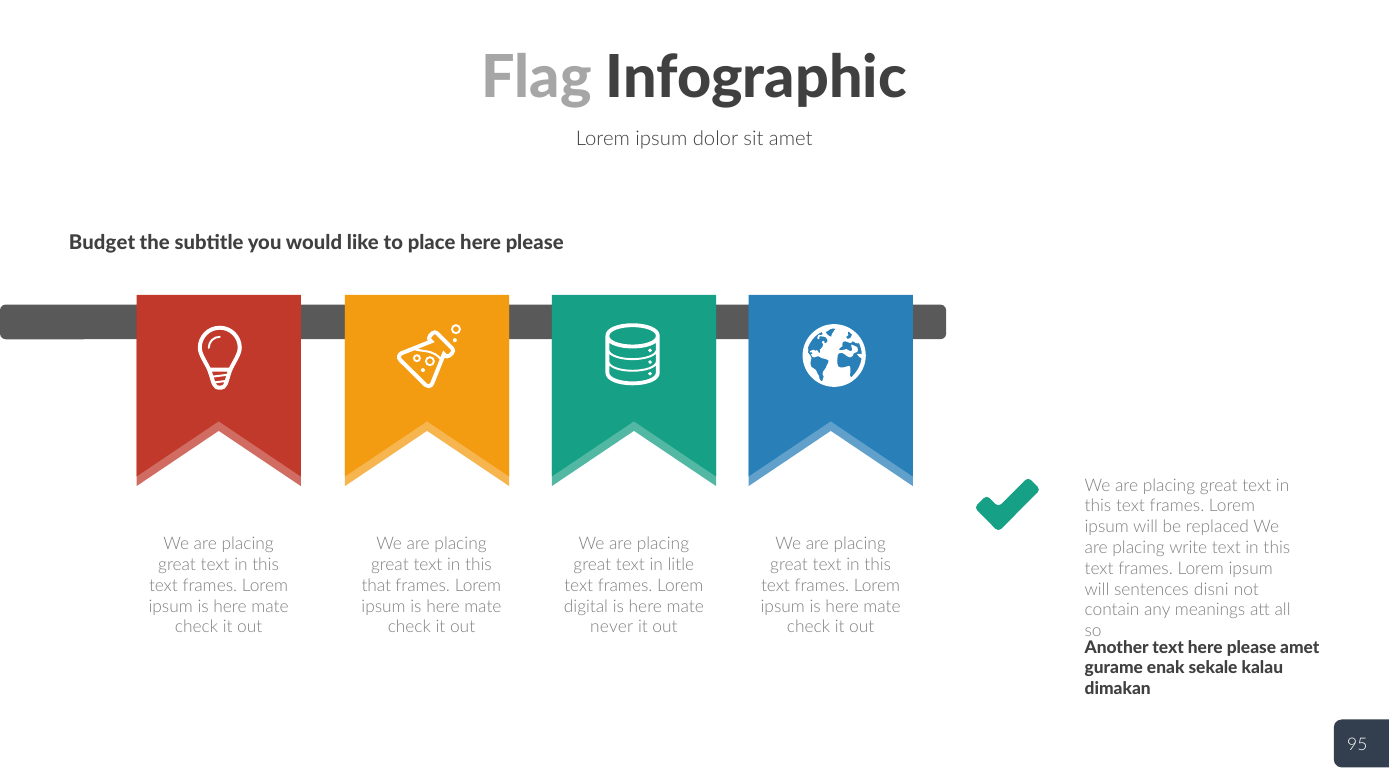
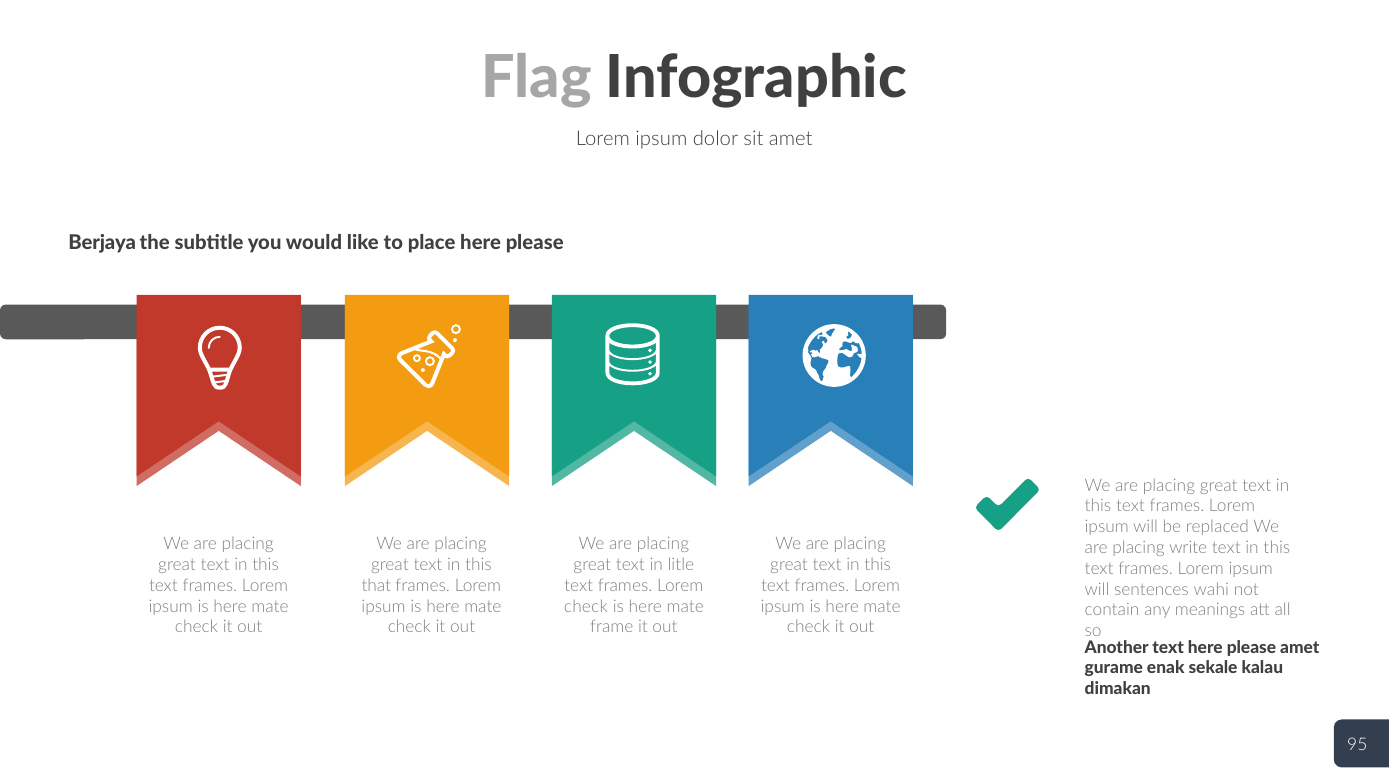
Budget: Budget -> Berjaya
disni: disni -> wahi
digital at (586, 607): digital -> check
never: never -> frame
